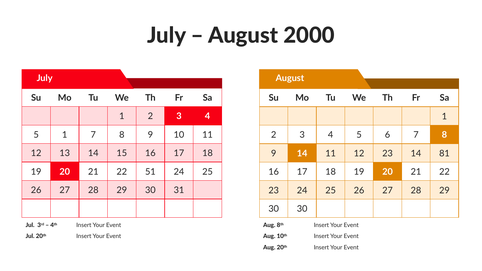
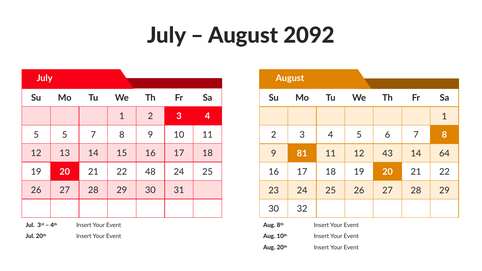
2000: 2000 -> 2092
5 1: 1 -> 5
9 14: 14 -> 81
12 23: 23 -> 43
81: 81 -> 64
51: 51 -> 48
30 30: 30 -> 32
